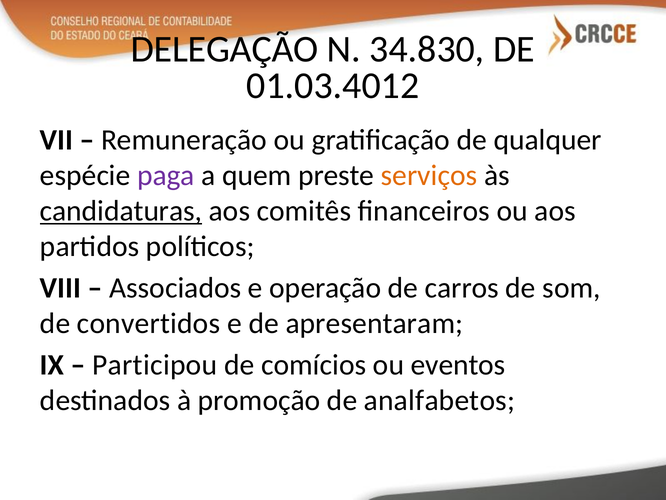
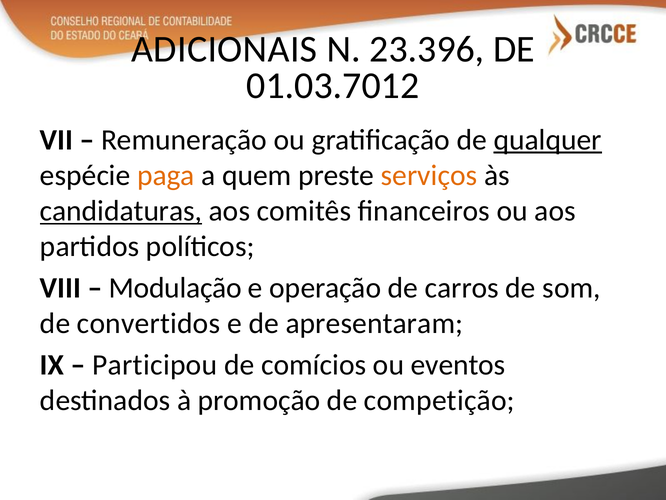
DELEGAÇÃO: DELEGAÇÃO -> ADICIONAIS
34.830: 34.830 -> 23.396
01.03.4012: 01.03.4012 -> 01.03.7012
qualquer underline: none -> present
paga colour: purple -> orange
Associados: Associados -> Modulação
analfabetos: analfabetos -> competição
